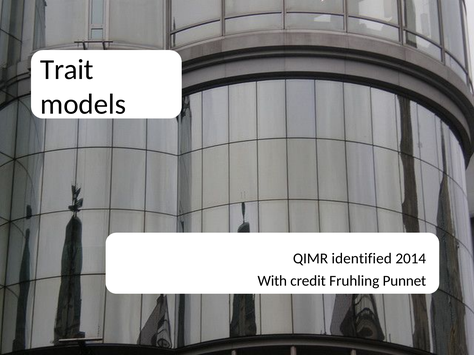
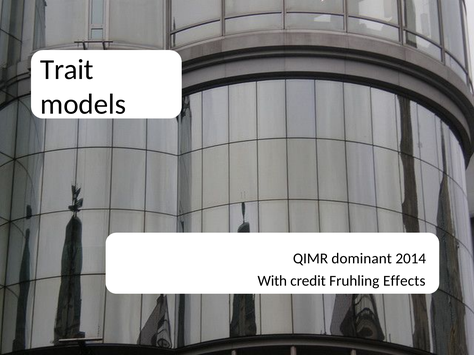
identified: identified -> dominant
Punnet: Punnet -> Effects
